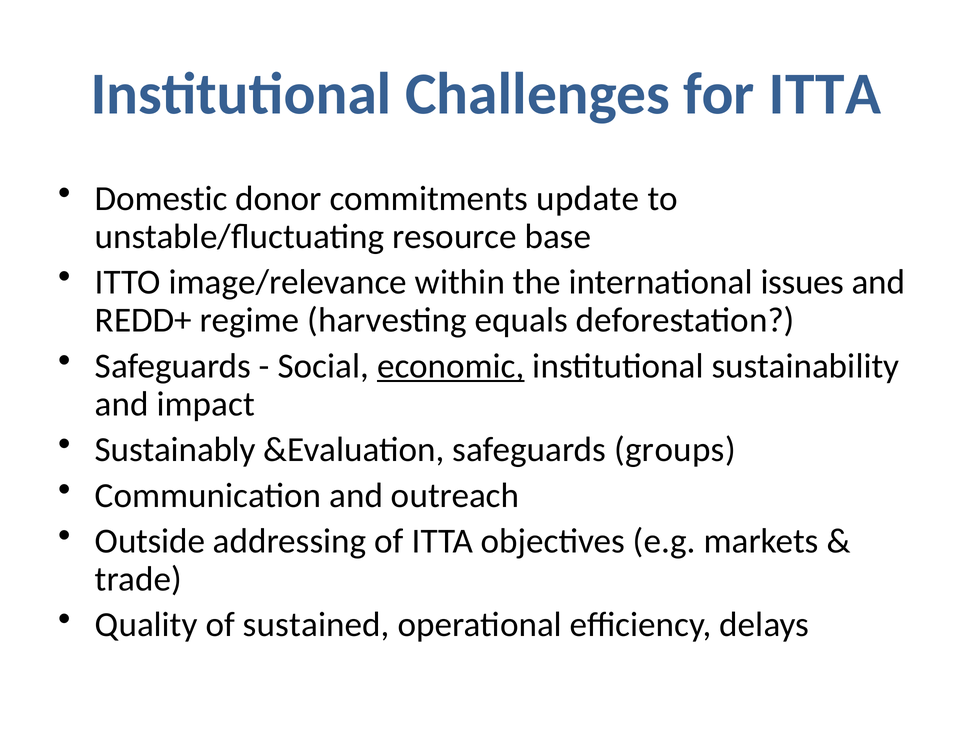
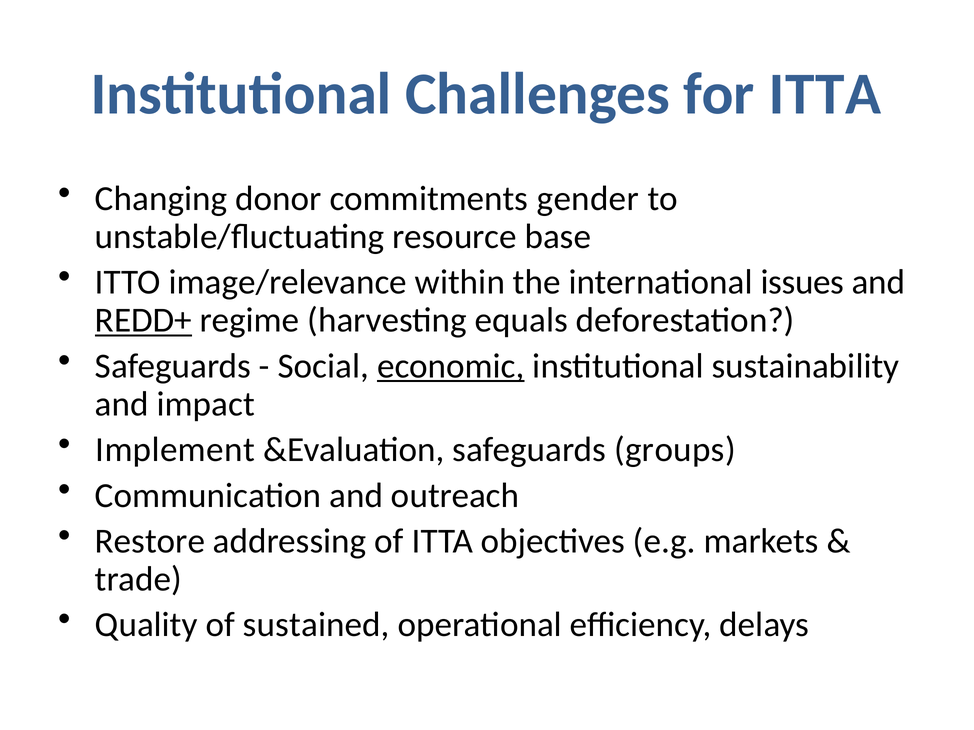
Domestic: Domestic -> Changing
update: update -> gender
REDD+ underline: none -> present
Sustainably: Sustainably -> Implement
Outside: Outside -> Restore
